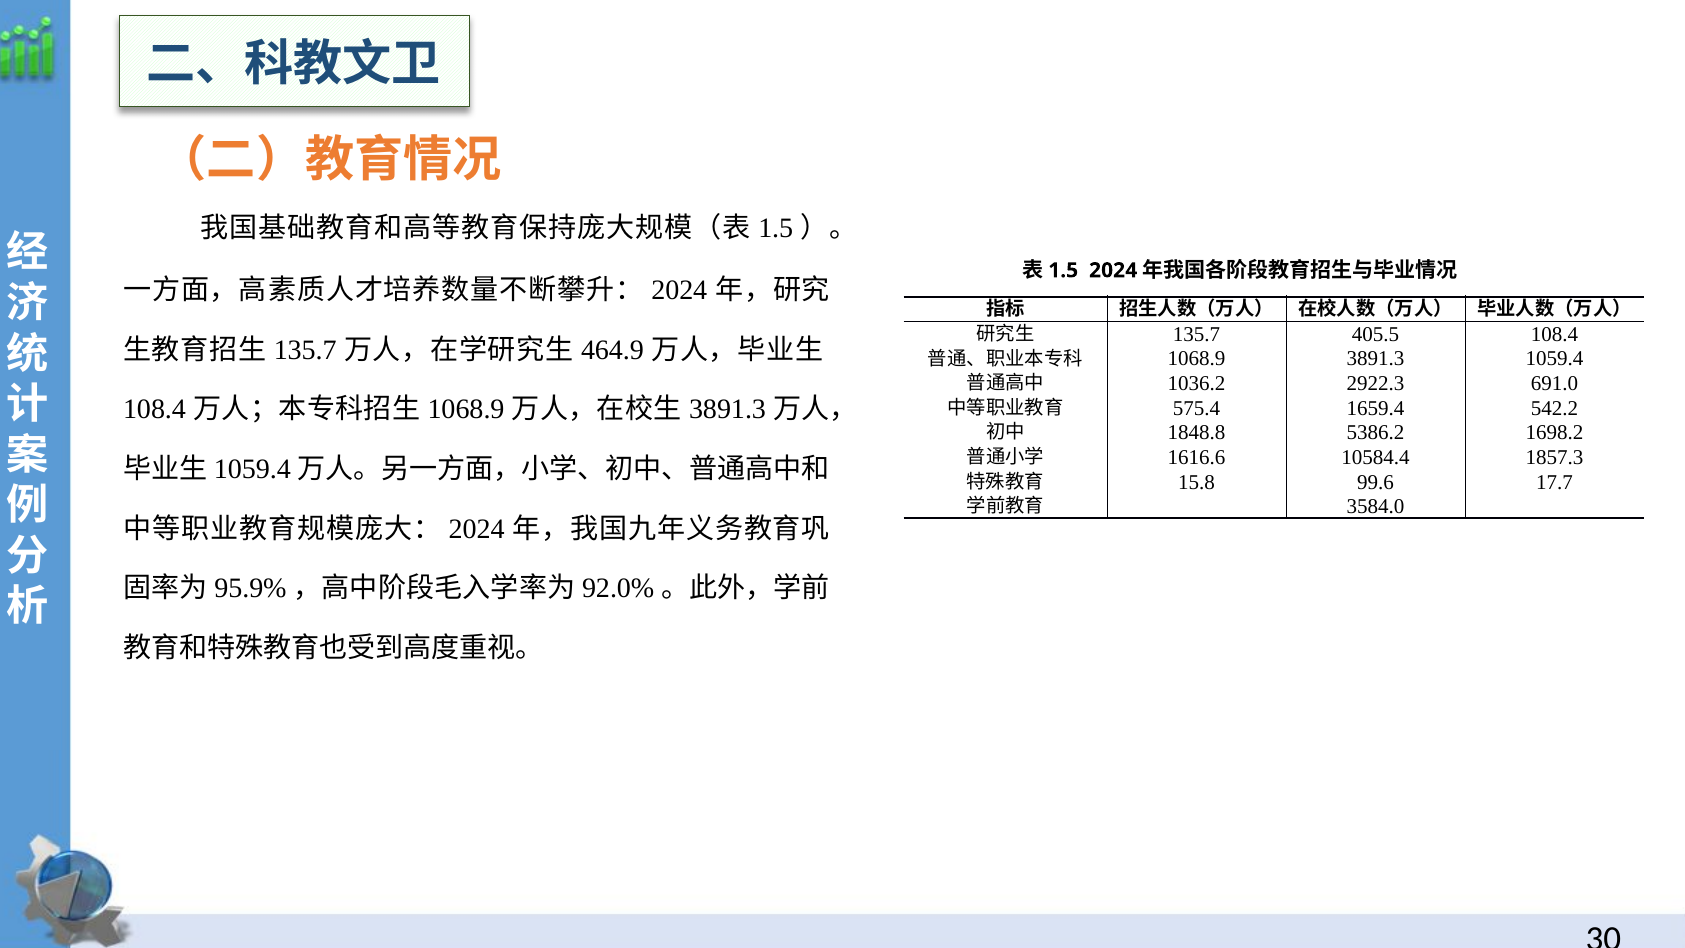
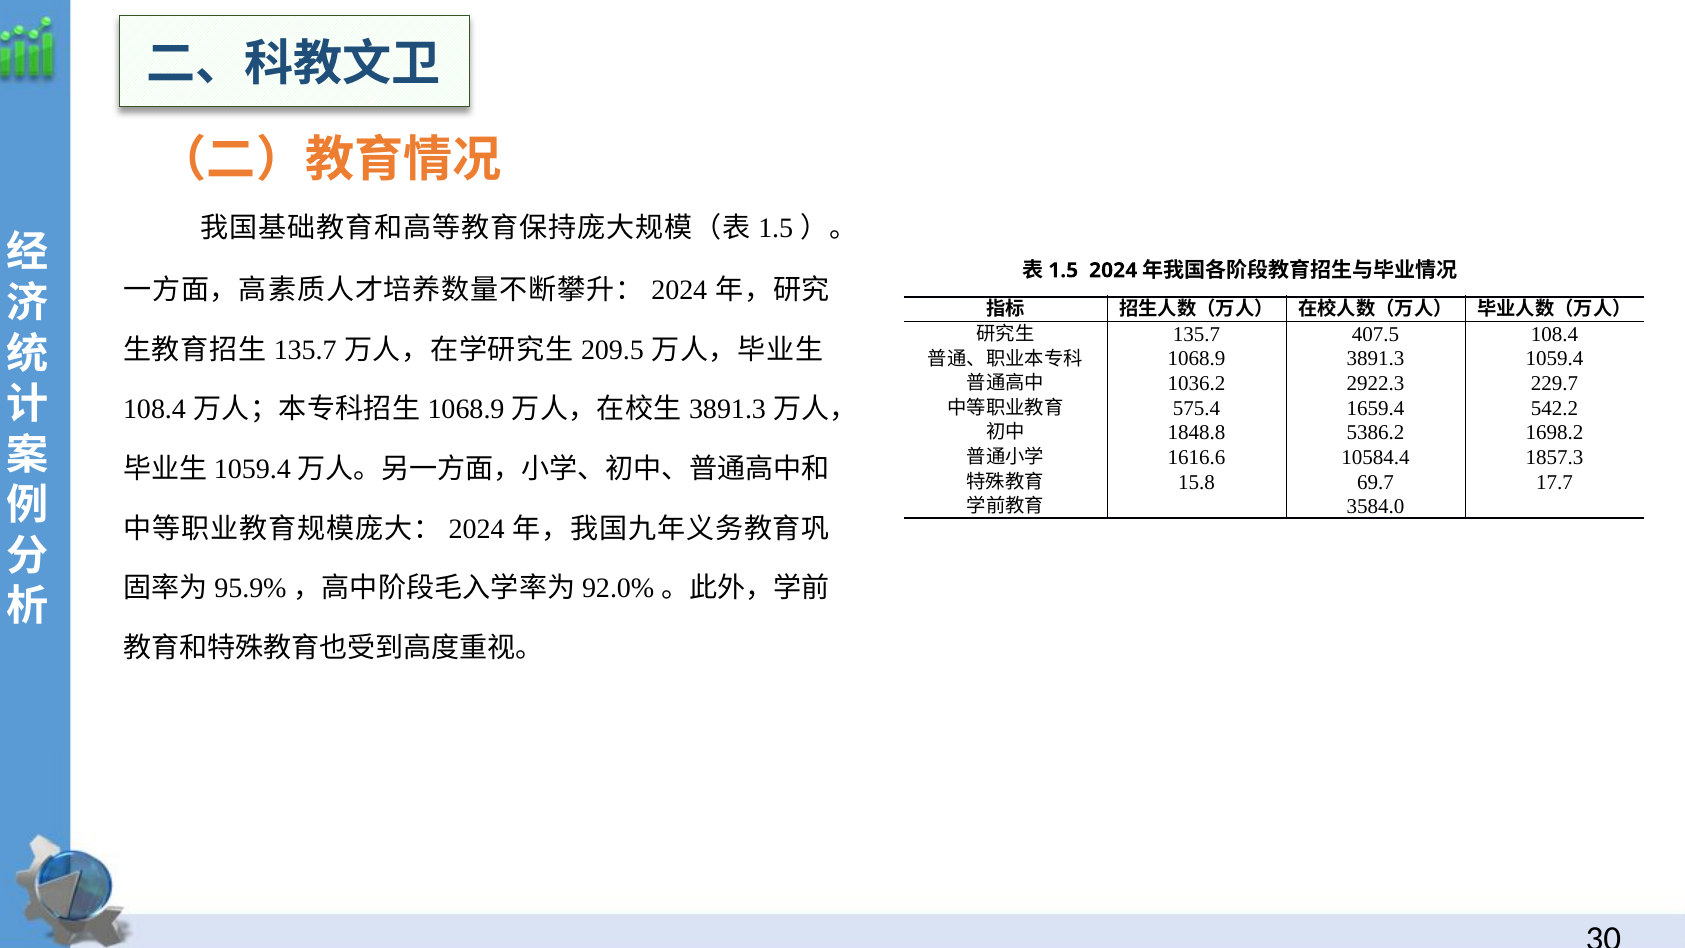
405.5: 405.5 -> 407.5
464.9: 464.9 -> 209.5
691.0: 691.0 -> 229.7
99.6: 99.6 -> 69.7
